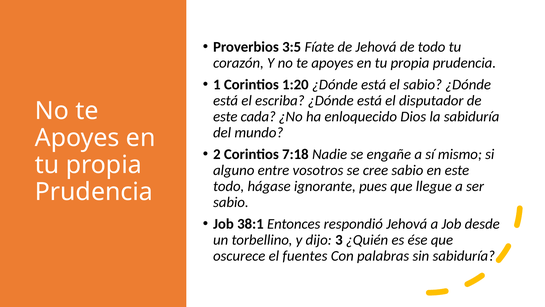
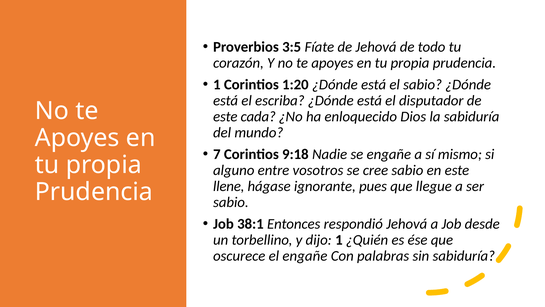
2: 2 -> 7
7:18: 7:18 -> 9:18
todo at (229, 186): todo -> llene
dijo 3: 3 -> 1
el fuentes: fuentes -> engañe
